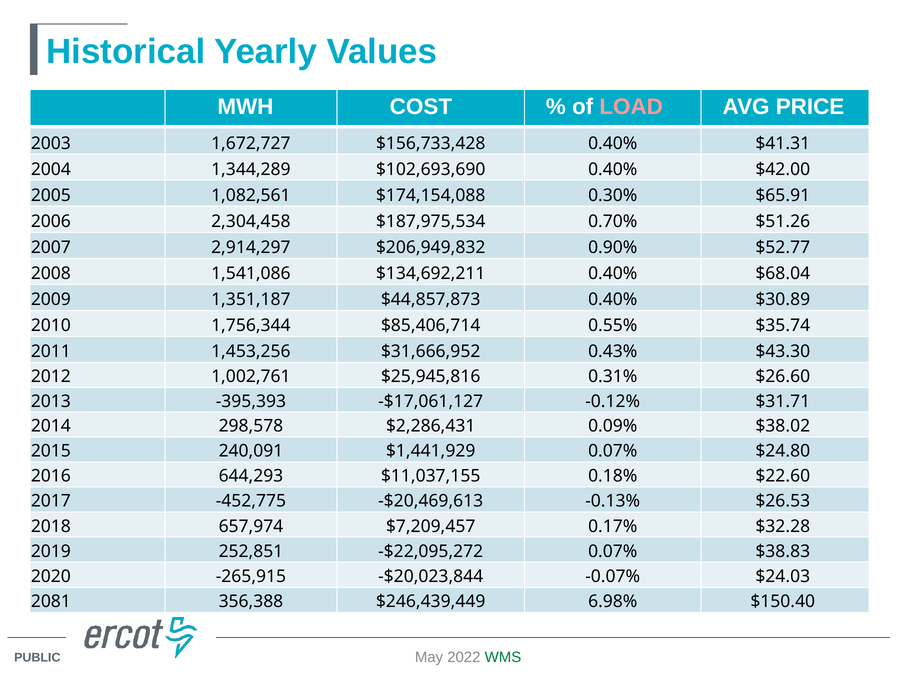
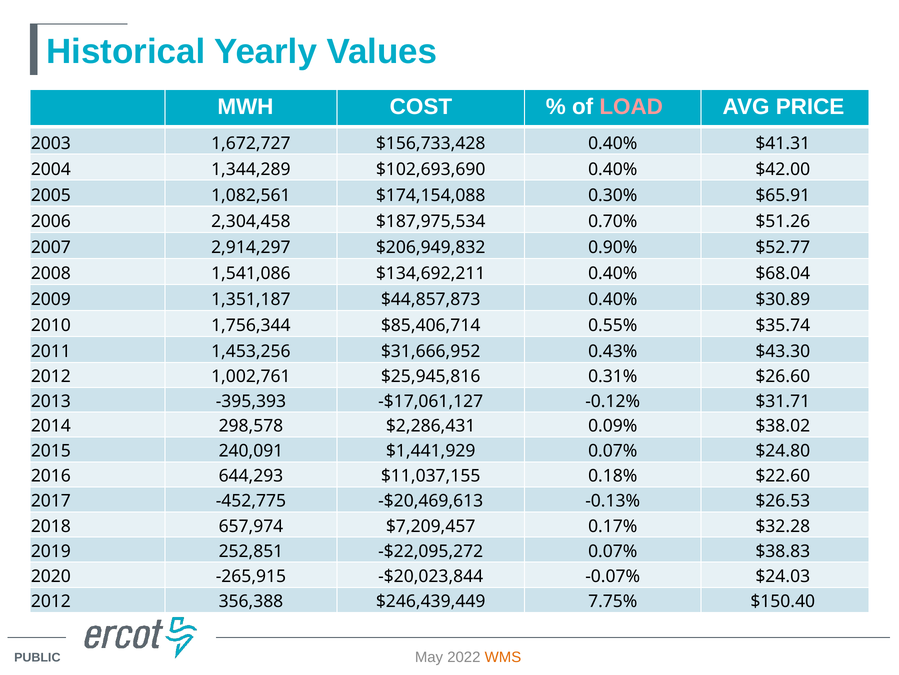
2081 at (51, 601): 2081 -> 2012
6.98%: 6.98% -> 7.75%
WMS colour: green -> orange
